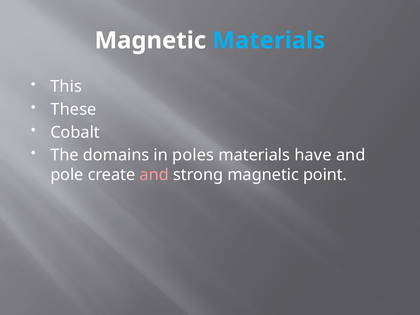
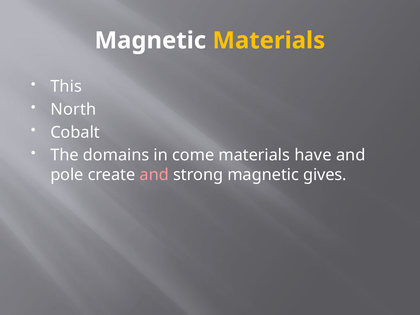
Materials at (269, 41) colour: light blue -> yellow
These: These -> North
poles: poles -> come
point: point -> gives
